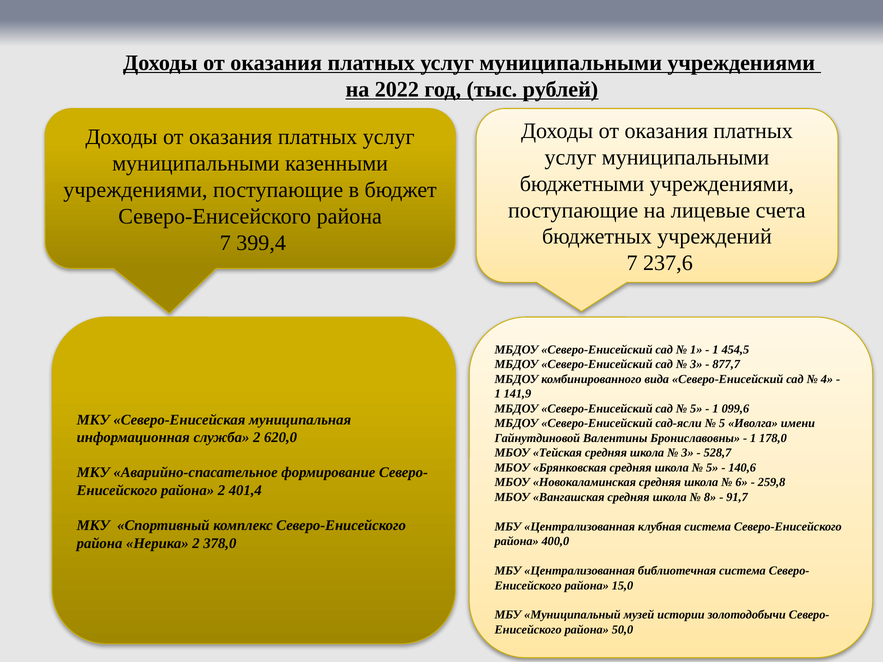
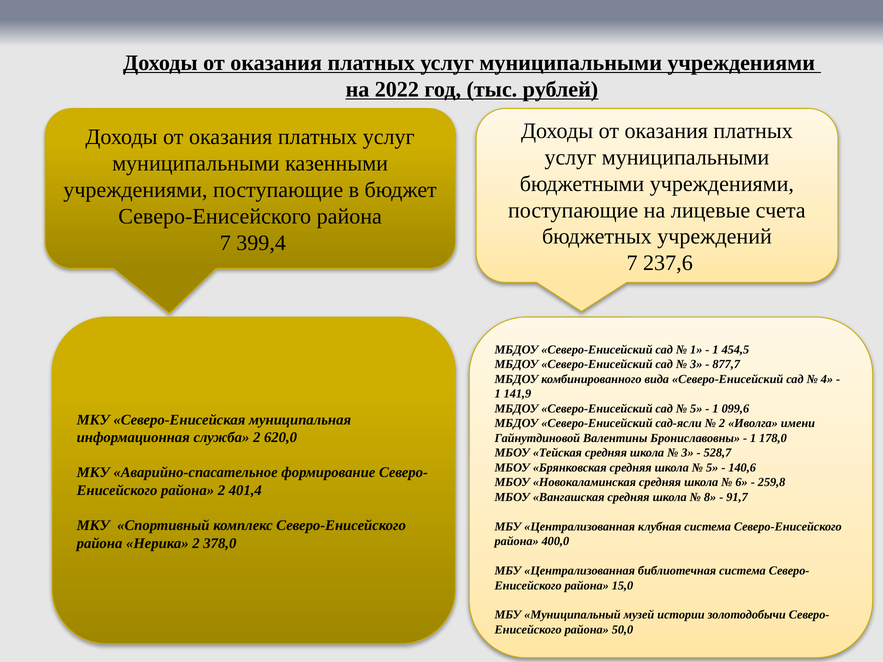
5 at (722, 424): 5 -> 2
